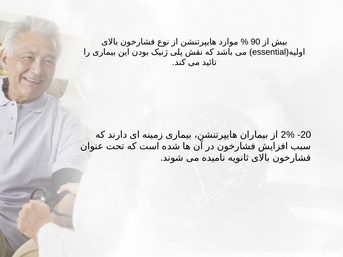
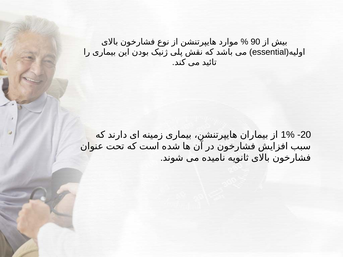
2%: 2% -> 1%
